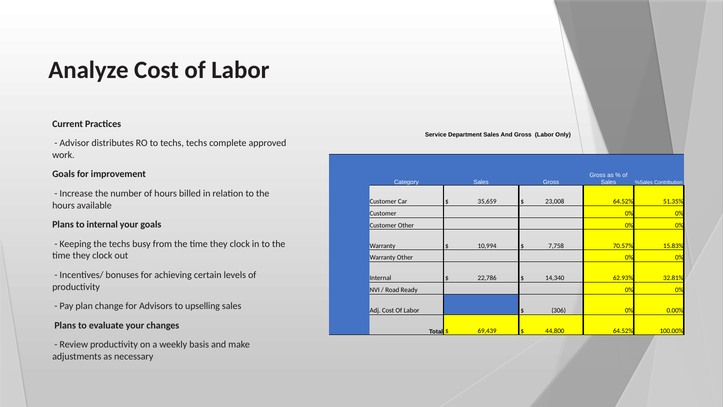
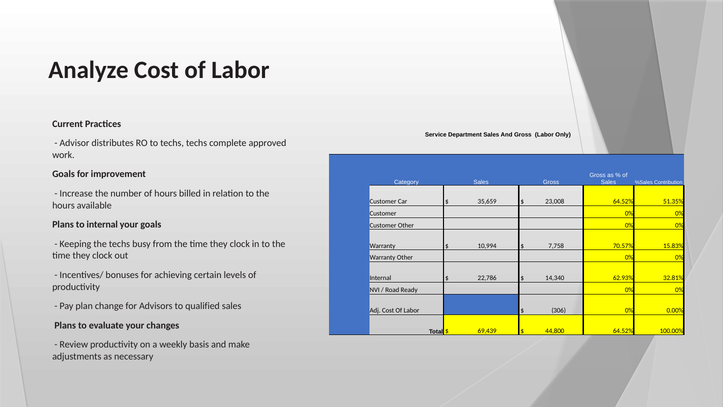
upselling: upselling -> qualified
